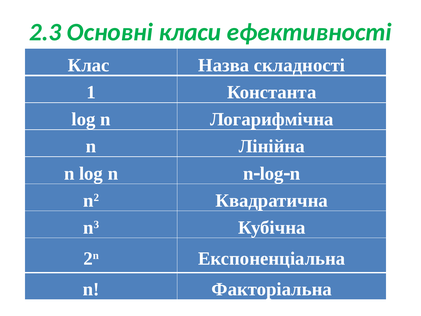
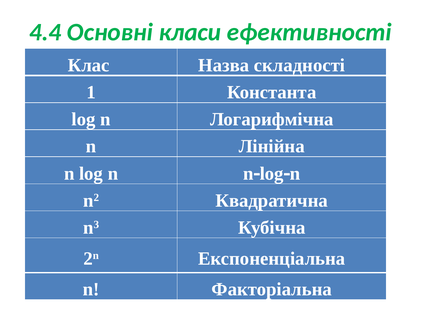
2.3: 2.3 -> 4.4
